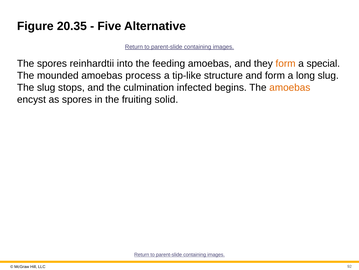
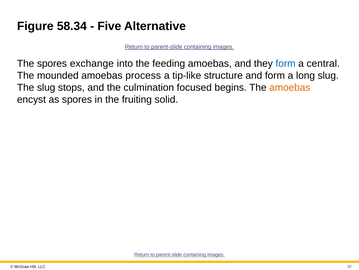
20.35: 20.35 -> 58.34
reinhardtii: reinhardtii -> exchange
form at (286, 63) colour: orange -> blue
special: special -> central
infected: infected -> focused
